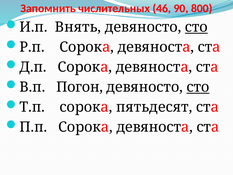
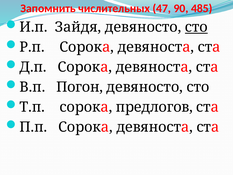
46: 46 -> 47
800: 800 -> 485
Внять: Внять -> Зайдя
сто at (198, 87) underline: present -> none
пятьдесят: пятьдесят -> предлогов
